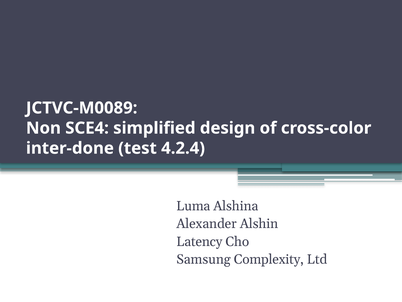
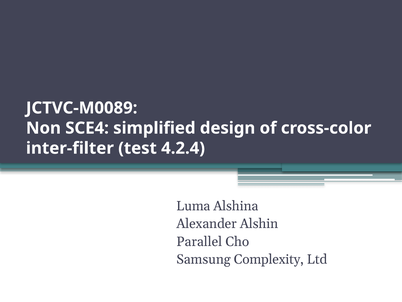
inter-done: inter-done -> inter-filter
Latency: Latency -> Parallel
